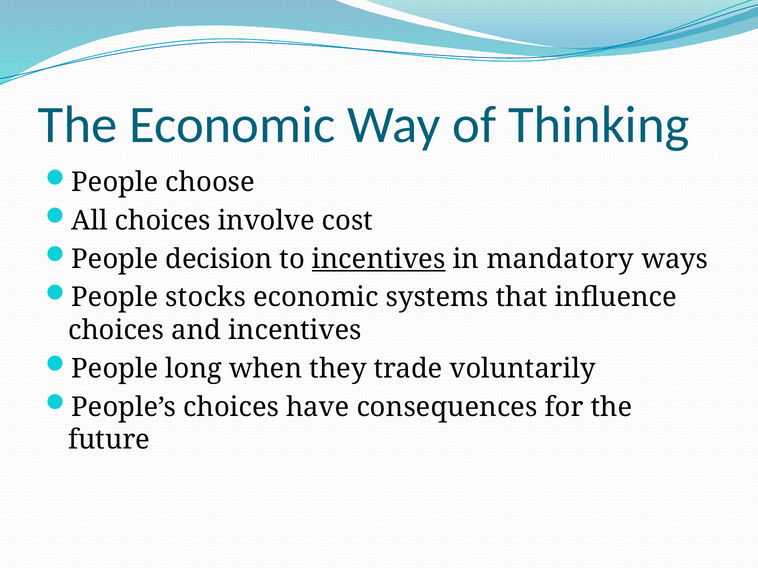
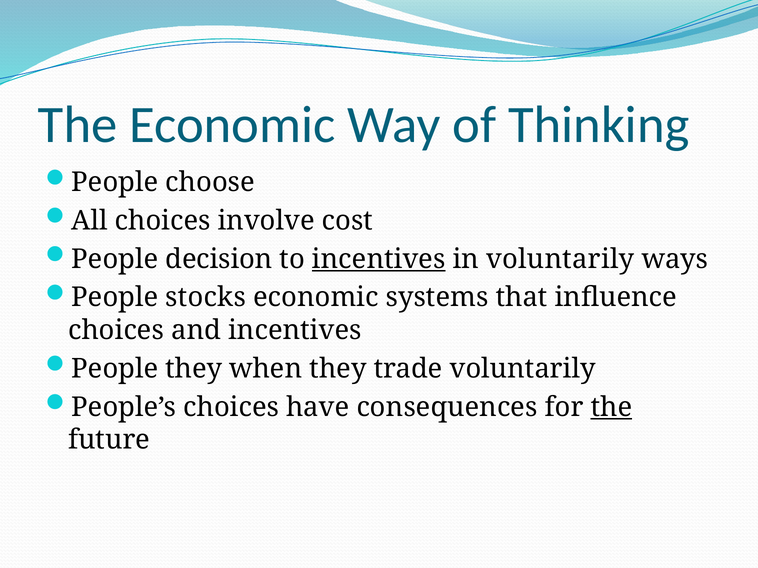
in mandatory: mandatory -> voluntarily
People long: long -> they
the at (611, 407) underline: none -> present
